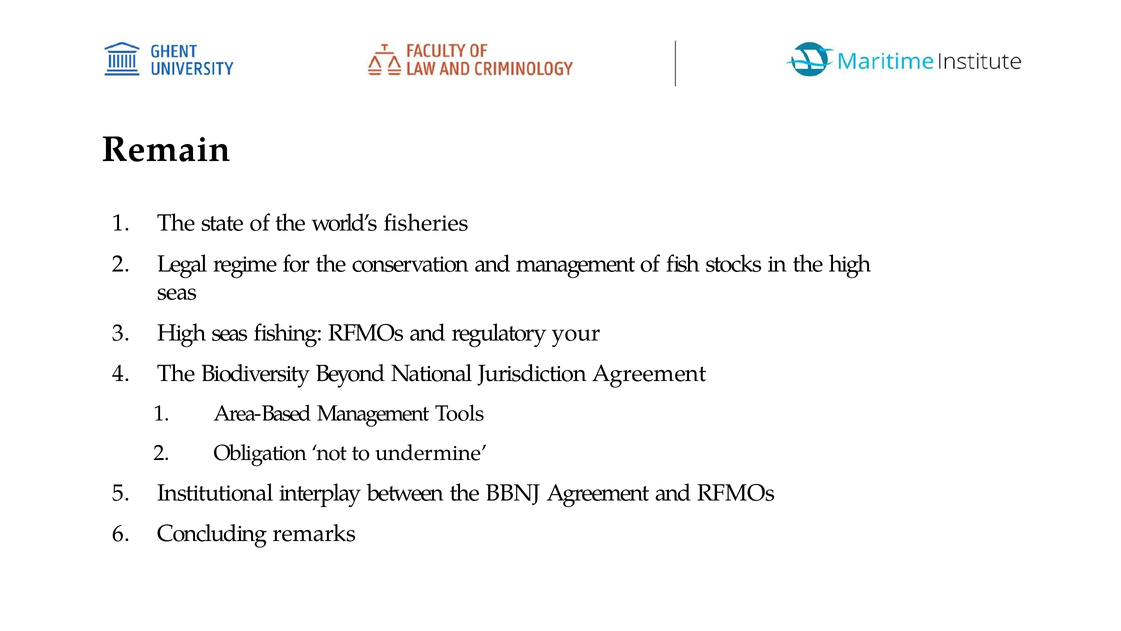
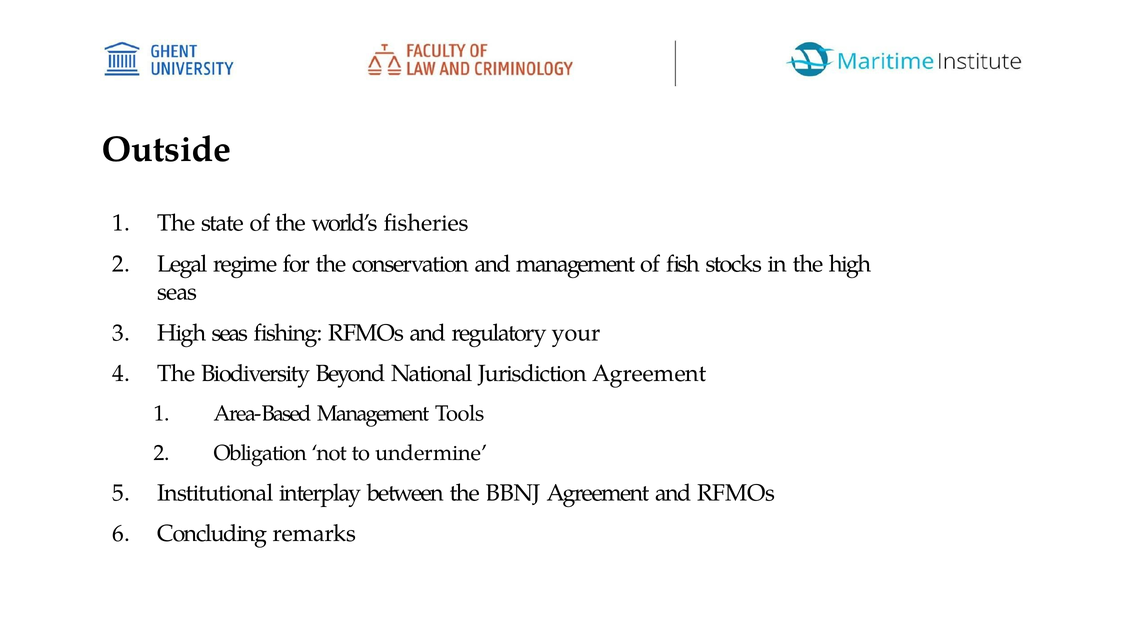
Remain: Remain -> Outside
